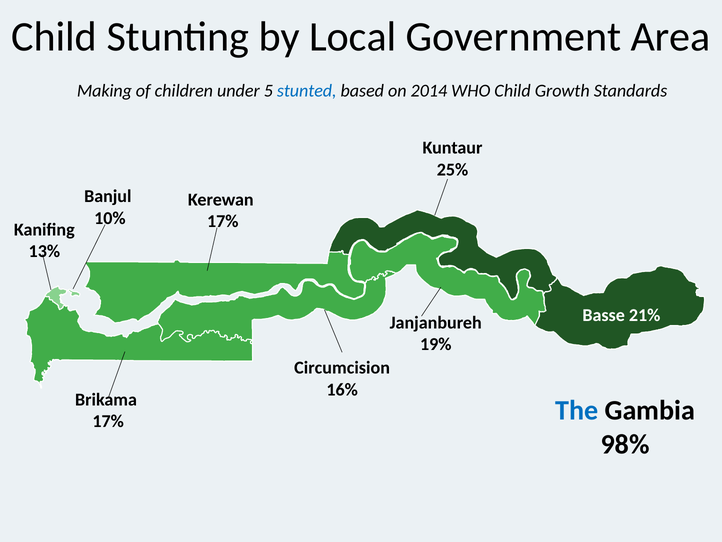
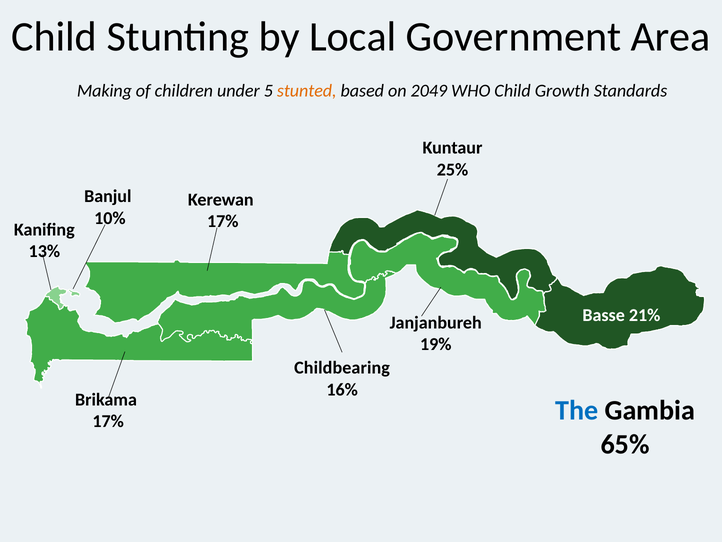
stunted colour: blue -> orange
2014: 2014 -> 2049
Circumcision: Circumcision -> Childbearing
98%: 98% -> 65%
